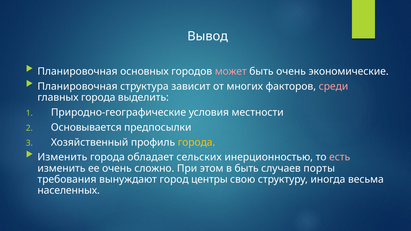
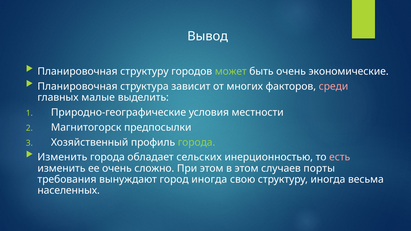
Планировочная основных: основных -> структуру
может colour: pink -> light green
главных города: города -> малые
Основывается: Основывается -> Магнитогорск
города at (197, 142) colour: yellow -> light green
в быть: быть -> этом
город центры: центры -> иногда
